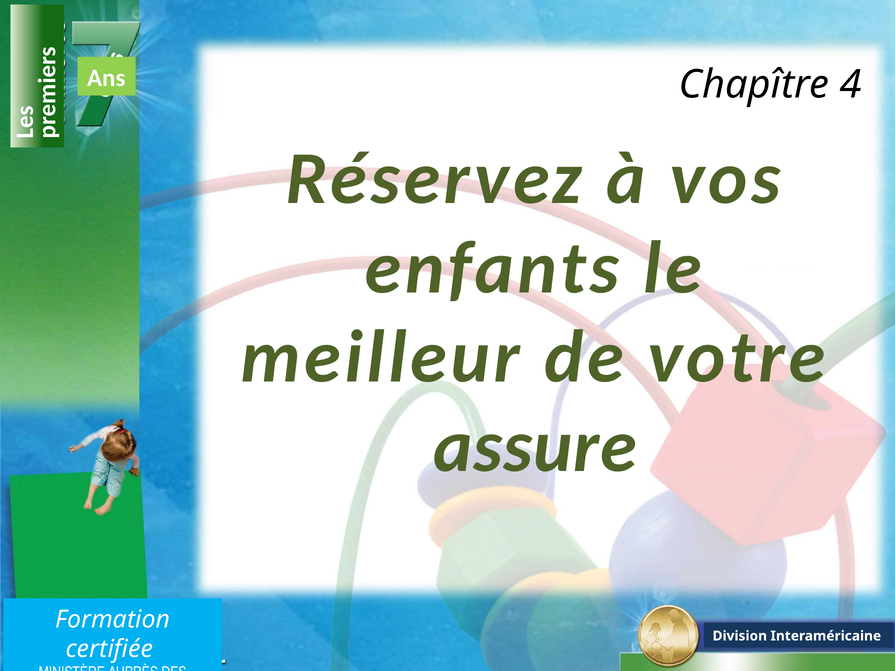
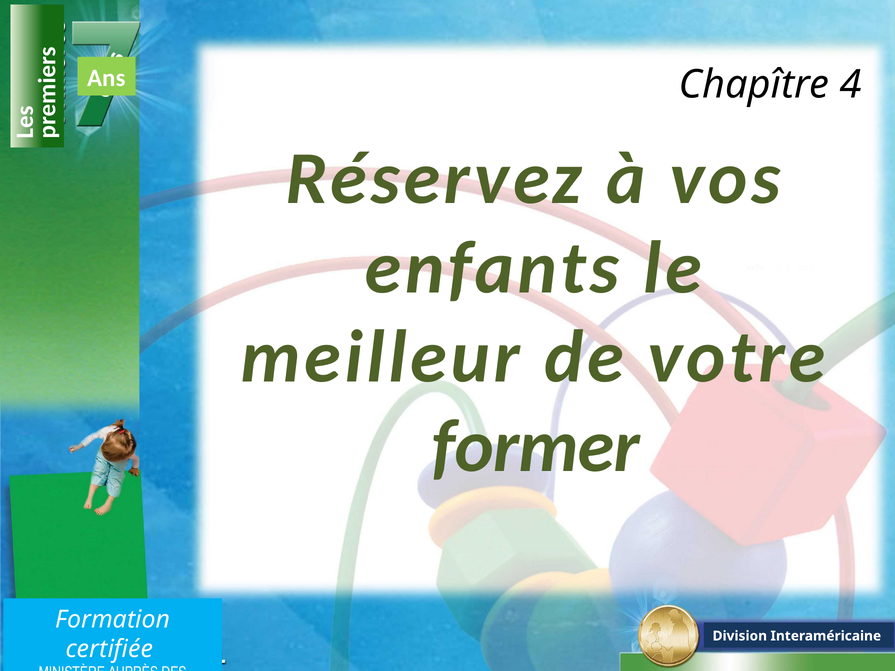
assure: assure -> former
